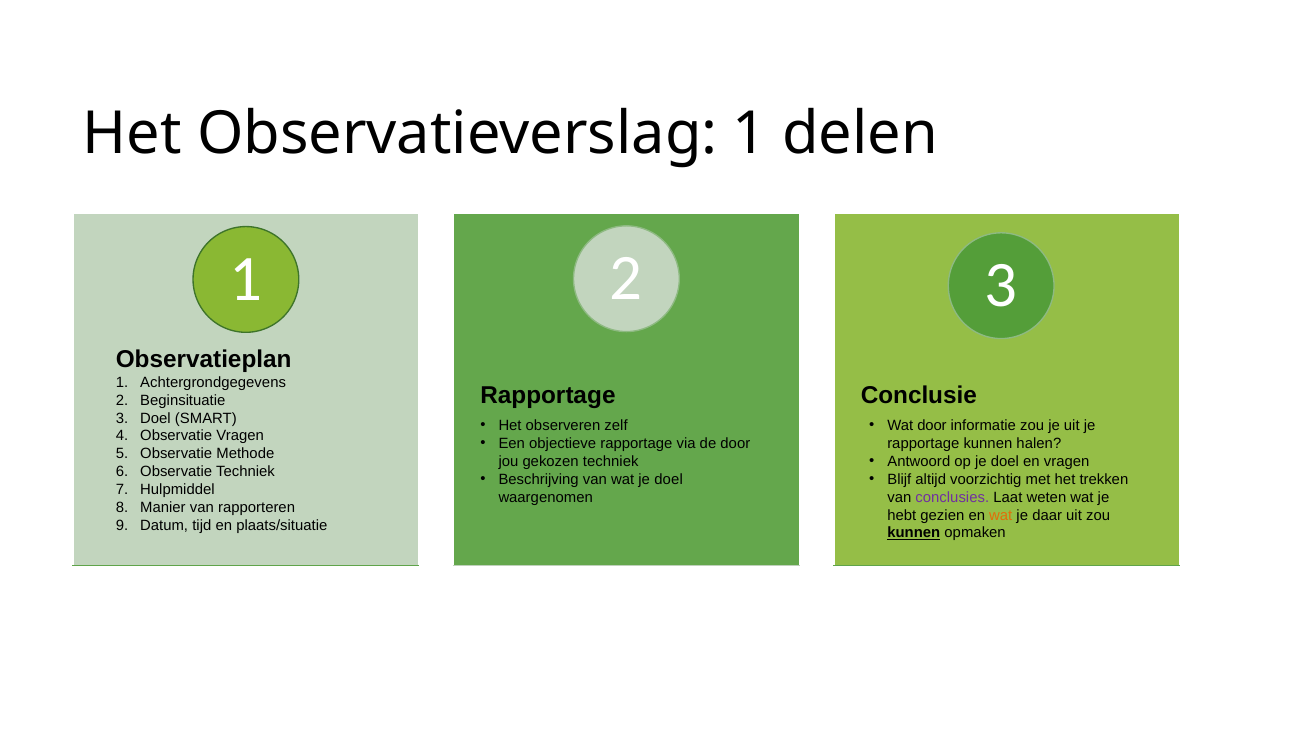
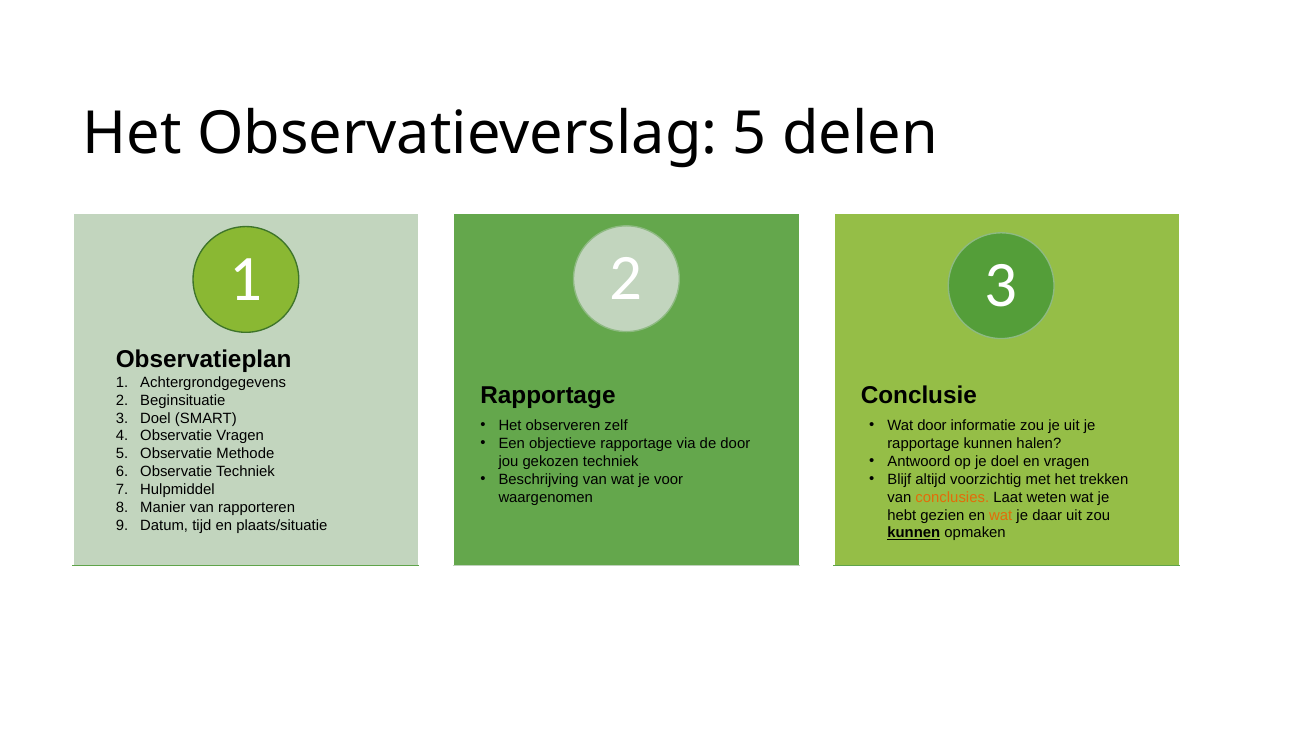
Observatieverslag 1: 1 -> 5
wat je doel: doel -> voor
conclusies colour: purple -> orange
